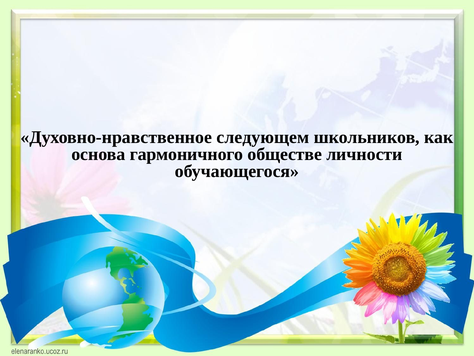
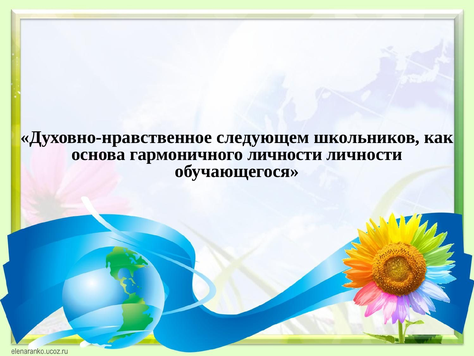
гармоничного обществе: обществе -> личности
